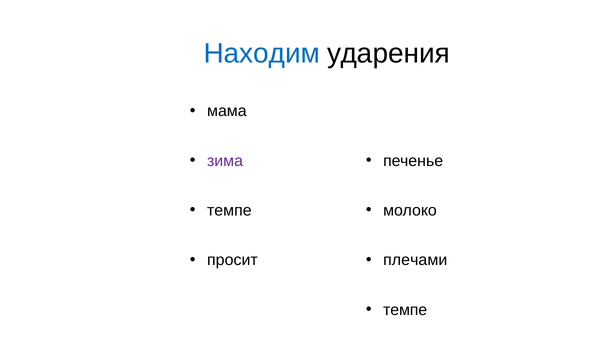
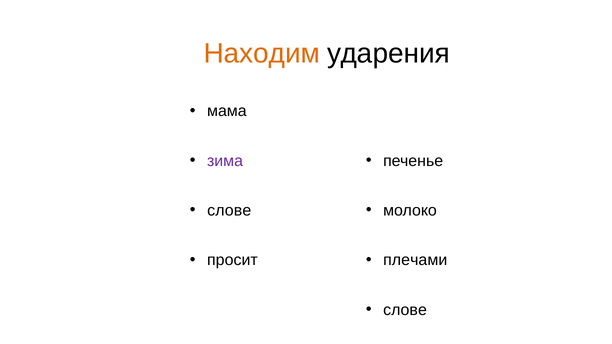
Находим colour: blue -> orange
темпе at (229, 211): темпе -> слове
темпе at (405, 310): темпе -> слове
